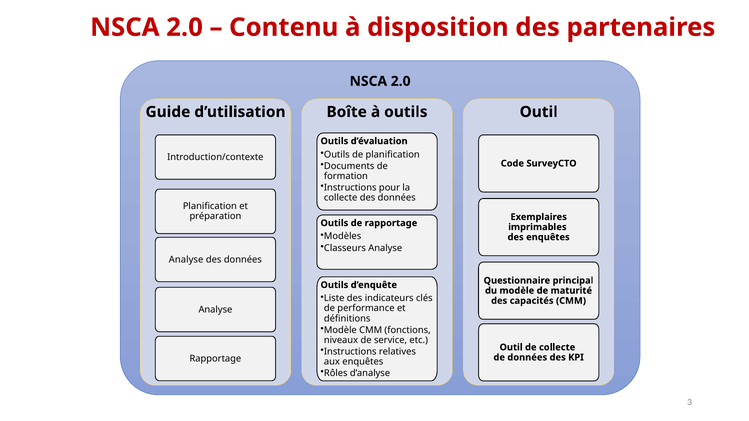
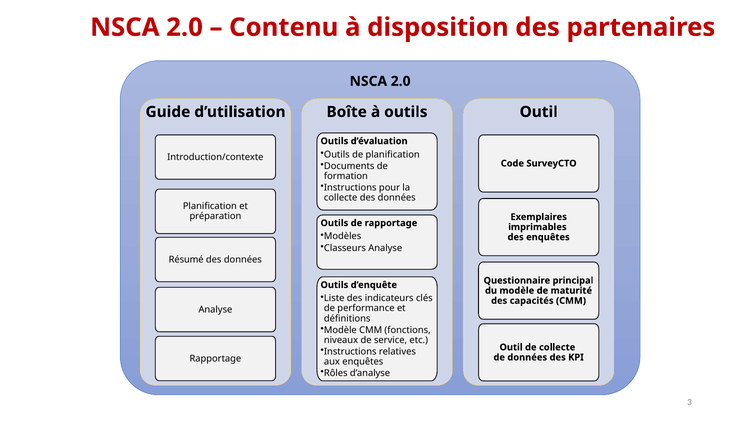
Analyse at (186, 260): Analyse -> Résumé
